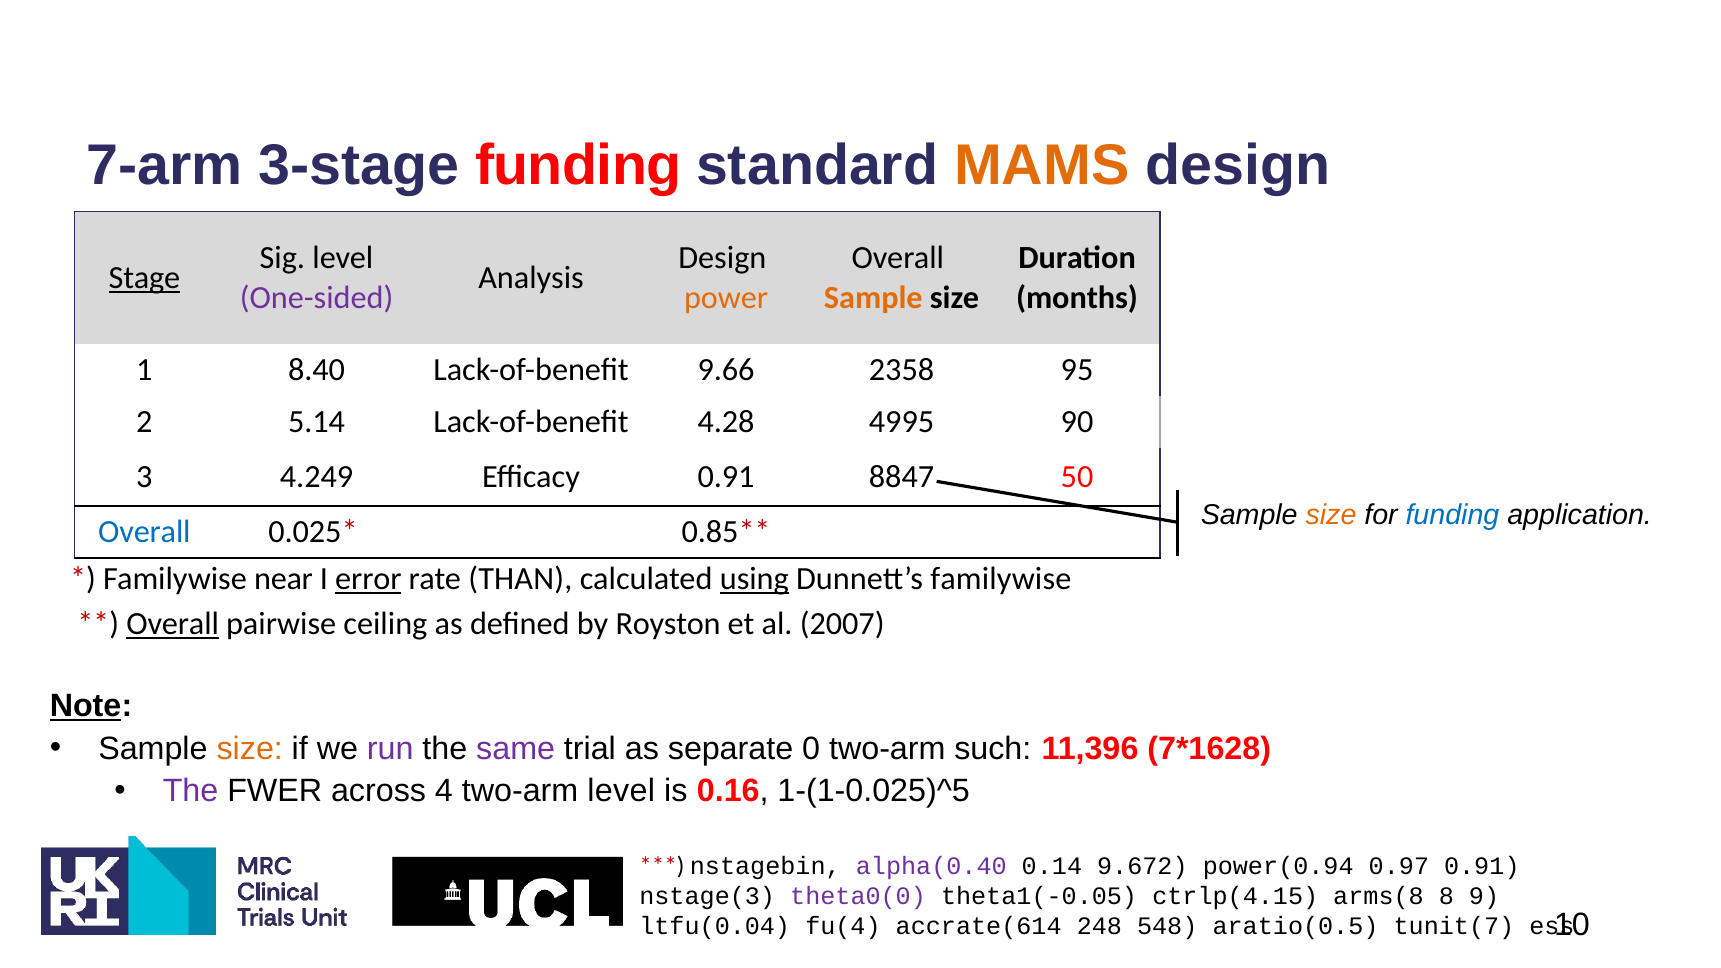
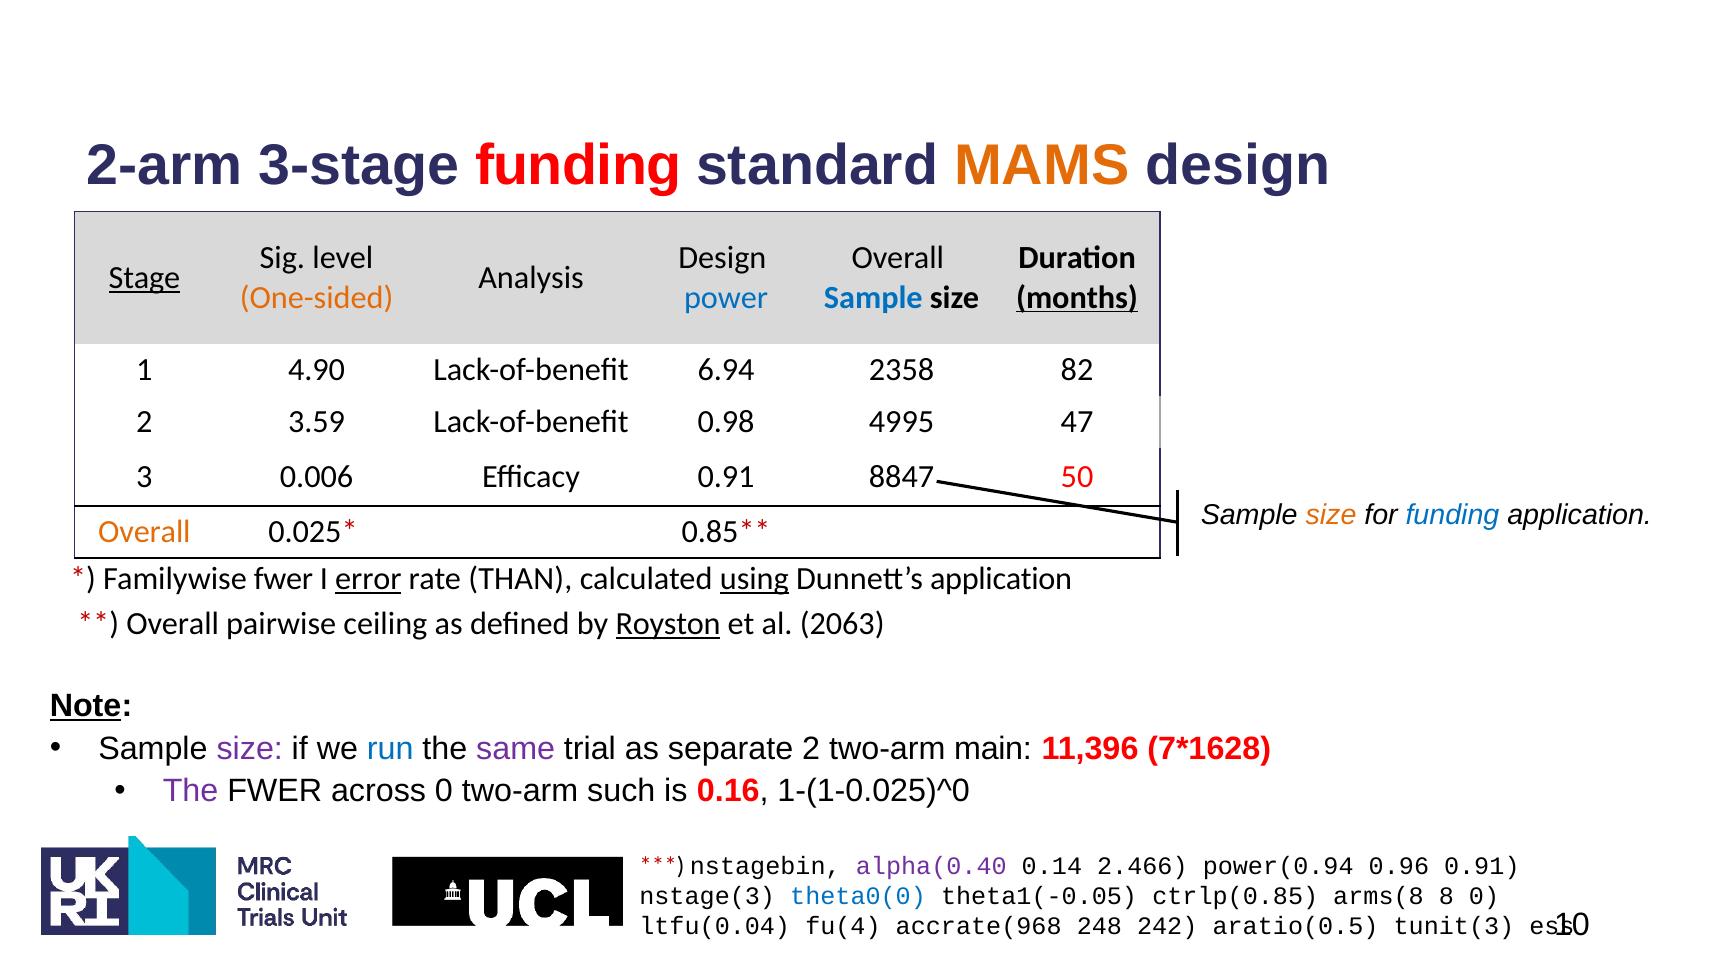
7-arm: 7-arm -> 2-arm
One-sided colour: purple -> orange
power colour: orange -> blue
Sample at (873, 298) colour: orange -> blue
months underline: none -> present
8.40: 8.40 -> 4.90
9.66: 9.66 -> 6.94
95: 95 -> 82
5.14: 5.14 -> 3.59
4.28: 4.28 -> 0.98
90: 90 -> 47
4.249: 4.249 -> 0.006
Overall at (144, 532) colour: blue -> orange
Familywise near: near -> fwer
Dunnett’s familywise: familywise -> application
Overall at (173, 624) underline: present -> none
Royston underline: none -> present
2007: 2007 -> 2063
size at (250, 749) colour: orange -> purple
run colour: purple -> blue
separate 0: 0 -> 2
such: such -> main
across 4: 4 -> 0
two-arm level: level -> such
1-(1-0.025)^5: 1-(1-0.025)^5 -> 1-(1-0.025)^0
9.672: 9.672 -> 2.466
0.97: 0.97 -> 0.96
theta0(0 colour: purple -> blue
ctrlp(4.15: ctrlp(4.15 -> ctrlp(0.85
8 9: 9 -> 0
accrate(614: accrate(614 -> accrate(968
548: 548 -> 242
tunit(7: tunit(7 -> tunit(3
